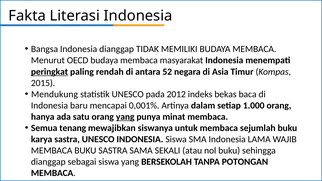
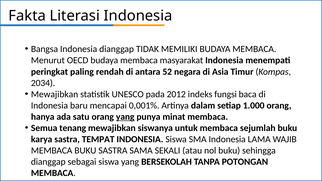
peringkat underline: present -> none
2015: 2015 -> 2034
Mendukung at (55, 94): Mendukung -> Mewajibkan
bekas: bekas -> fungsi
sastra UNESCO: UNESCO -> TEMPAT
